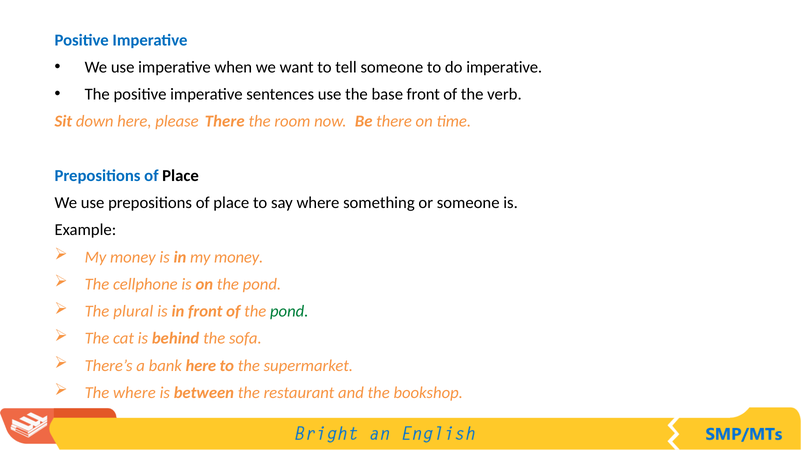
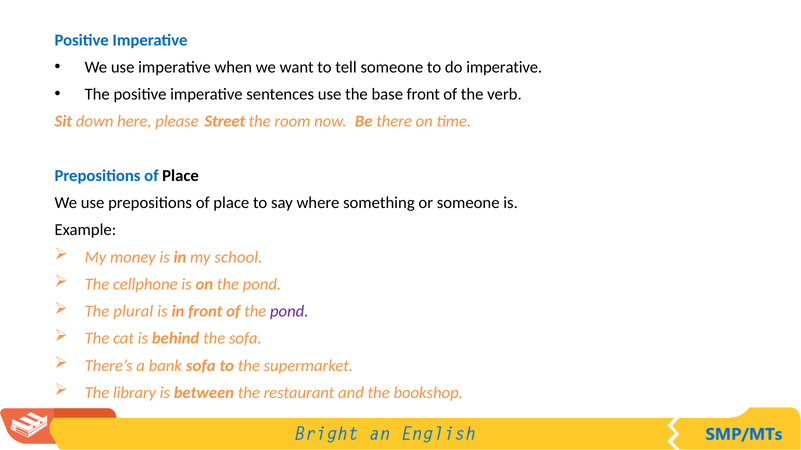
please There: There -> Street
in my money: money -> school
pond at (289, 312) colour: green -> purple
bank here: here -> sofa
The where: where -> library
